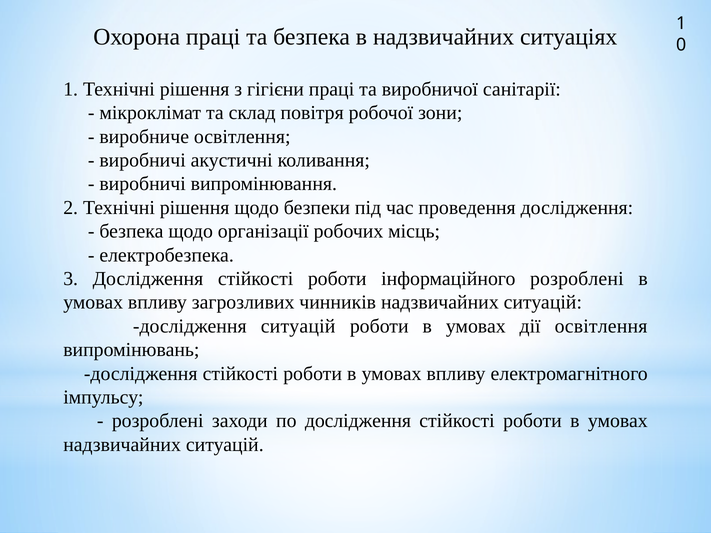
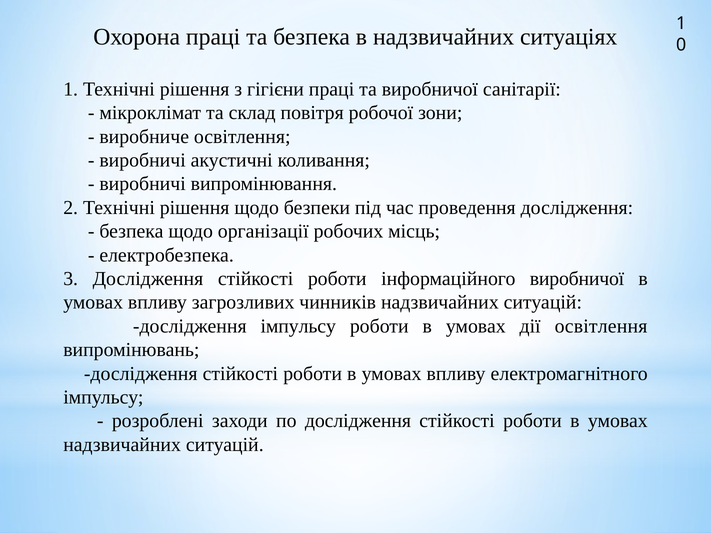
інформаційного розроблені: розроблені -> виробничої
дослідження ситуацій: ситуацій -> імпульсу
